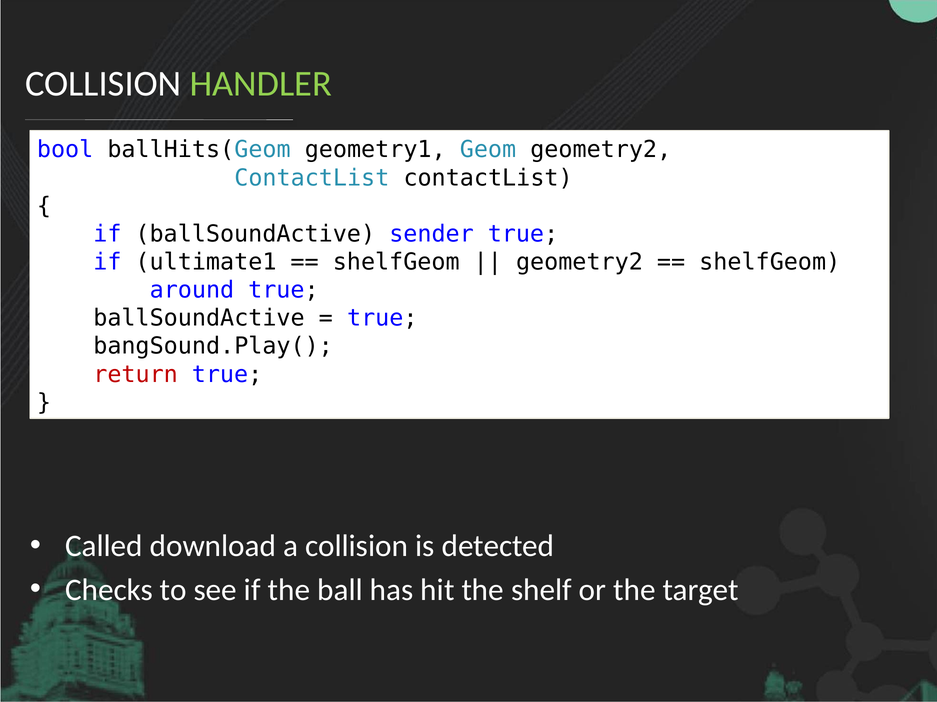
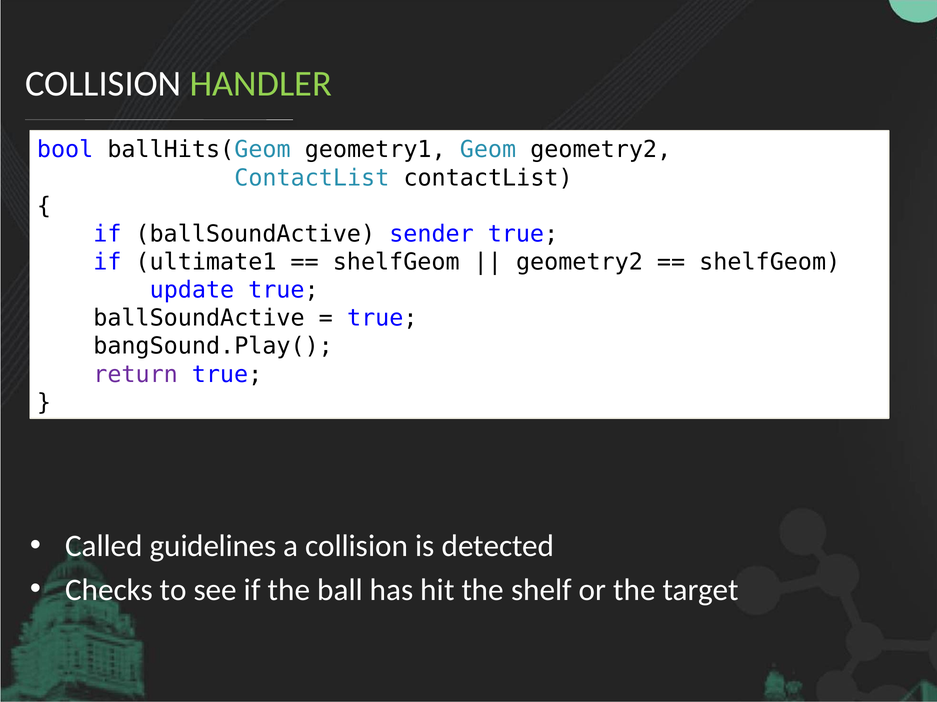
around: around -> update
return colour: red -> purple
download: download -> guidelines
